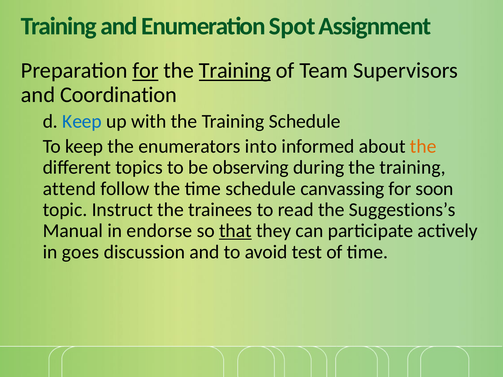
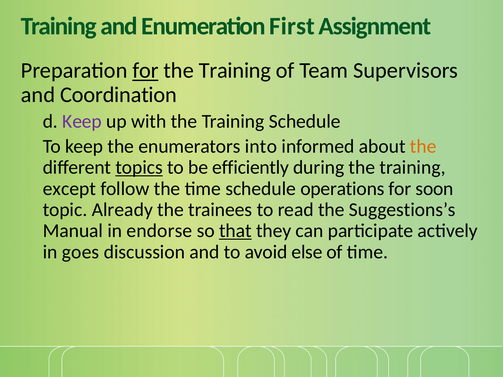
Spot: Spot -> First
Training at (235, 71) underline: present -> none
Keep at (82, 121) colour: blue -> purple
topics underline: none -> present
observing: observing -> efficiently
attend: attend -> except
canvassing: canvassing -> operations
Instruct: Instruct -> Already
test: test -> else
